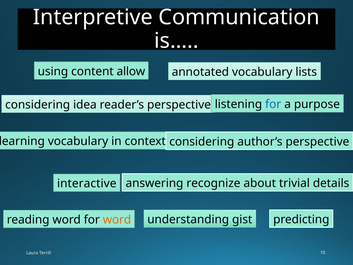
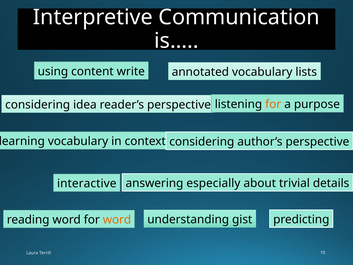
allow: allow -> write
for at (273, 104) colour: blue -> orange
recognize: recognize -> especially
